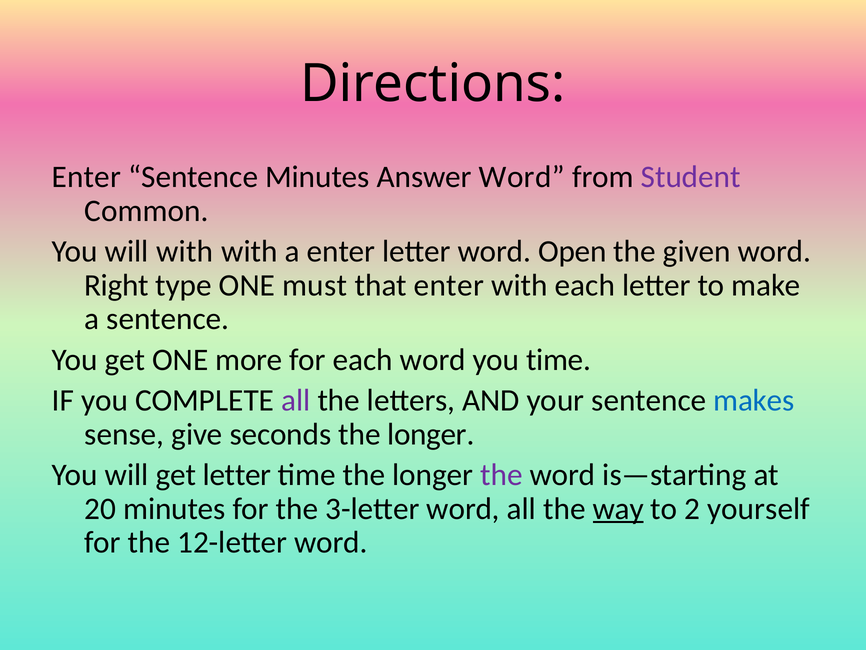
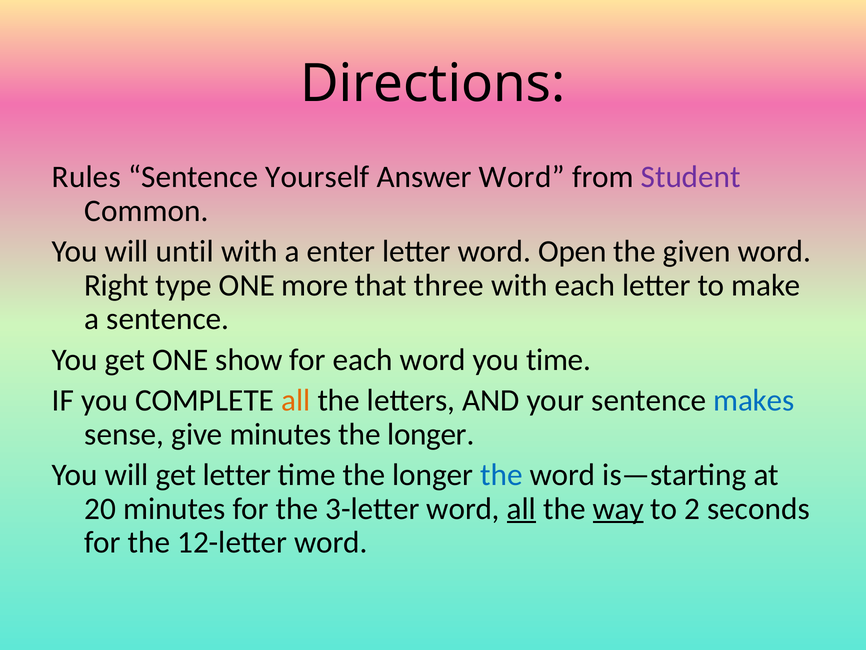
Enter at (86, 177): Enter -> Rules
Sentence Minutes: Minutes -> Yourself
will with: with -> until
must: must -> more
that enter: enter -> three
more: more -> show
all at (296, 400) colour: purple -> orange
give seconds: seconds -> minutes
the at (502, 475) colour: purple -> blue
all at (522, 508) underline: none -> present
yourself: yourself -> seconds
